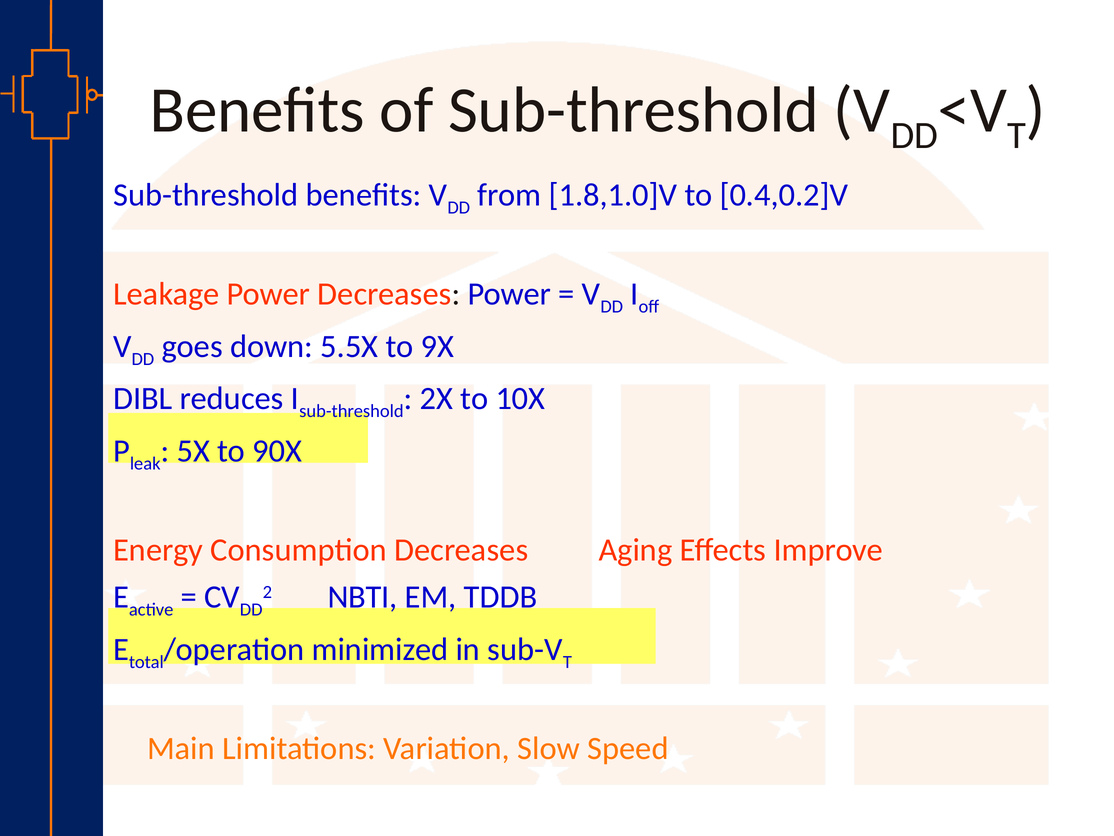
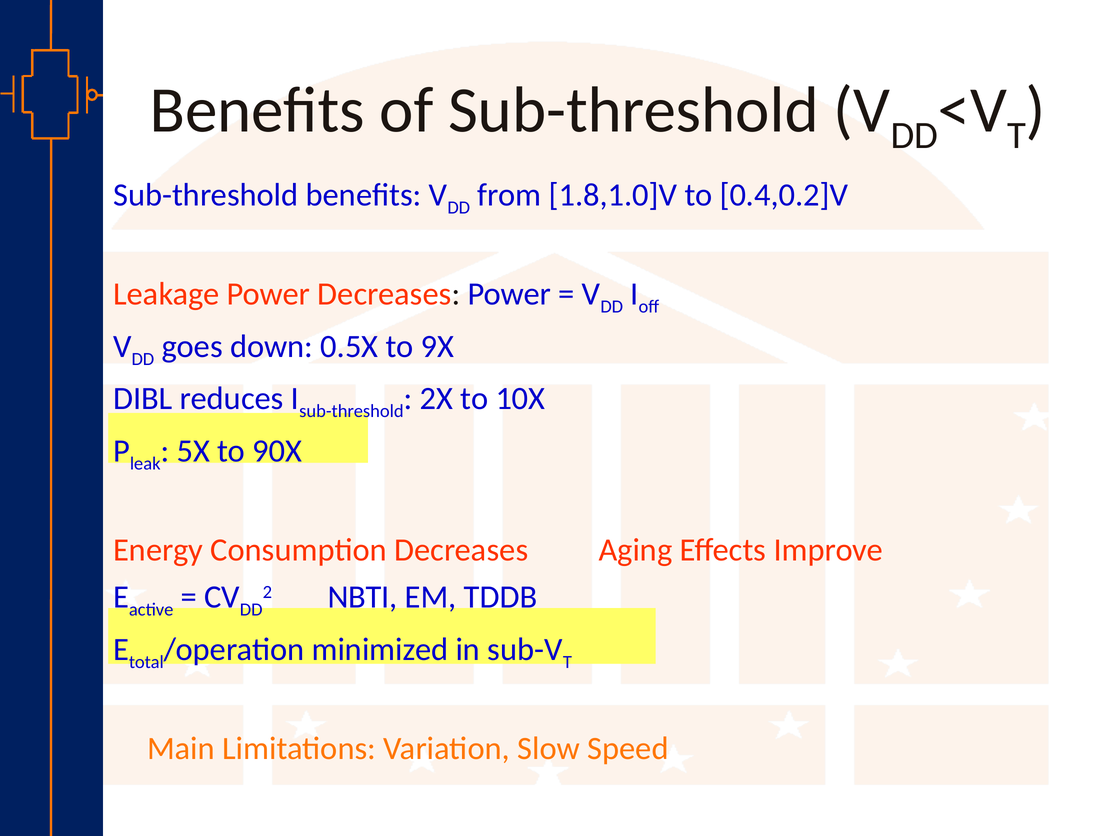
5.5X: 5.5X -> 0.5X
